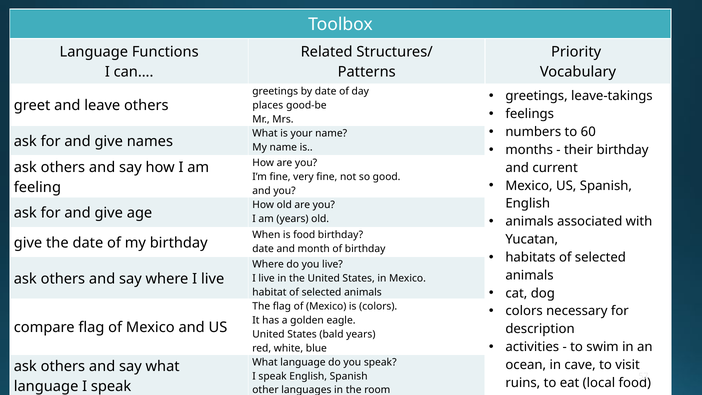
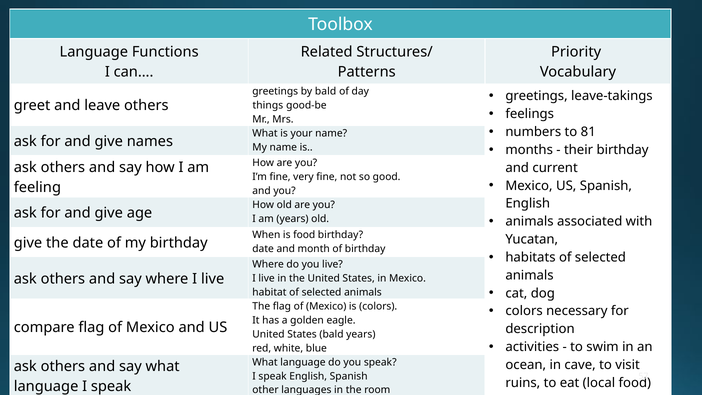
by date: date -> bald
places: places -> things
60: 60 -> 81
